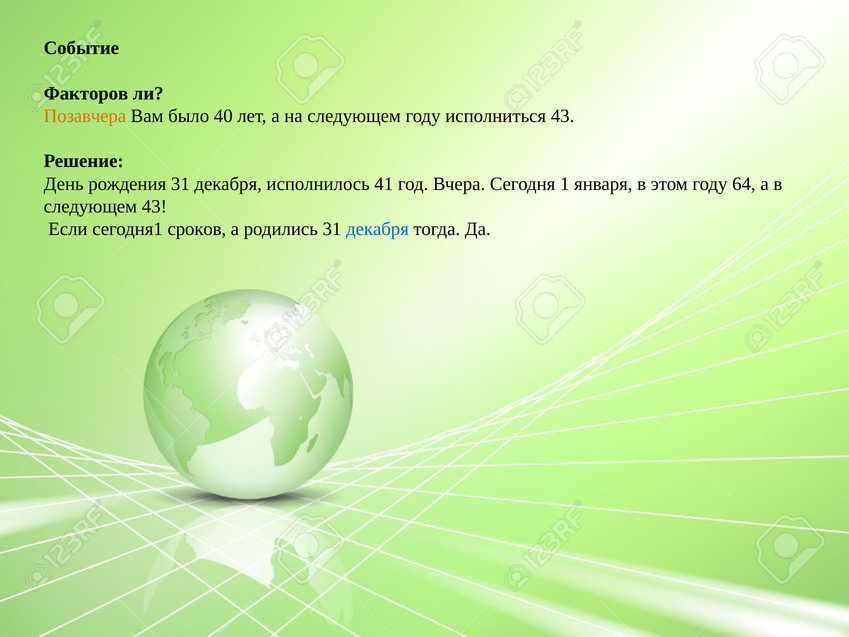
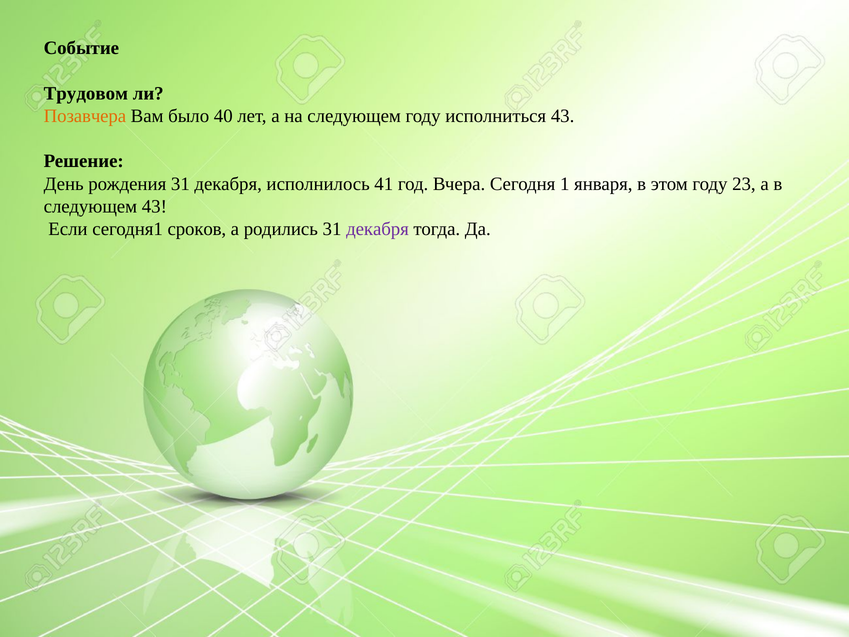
Факторов: Факторов -> Трудовом
64: 64 -> 23
декабря at (377, 229) colour: blue -> purple
